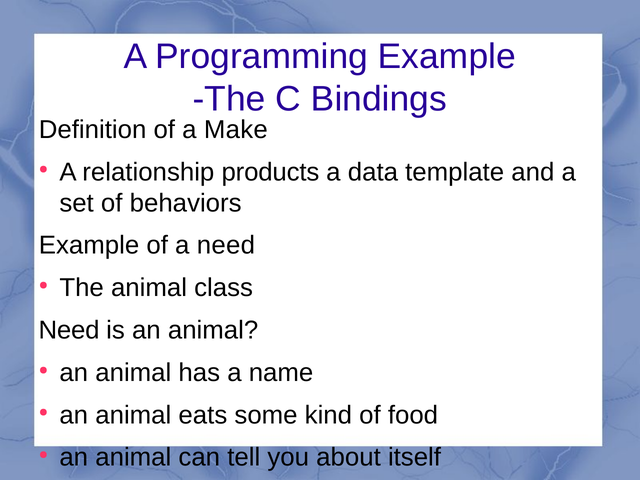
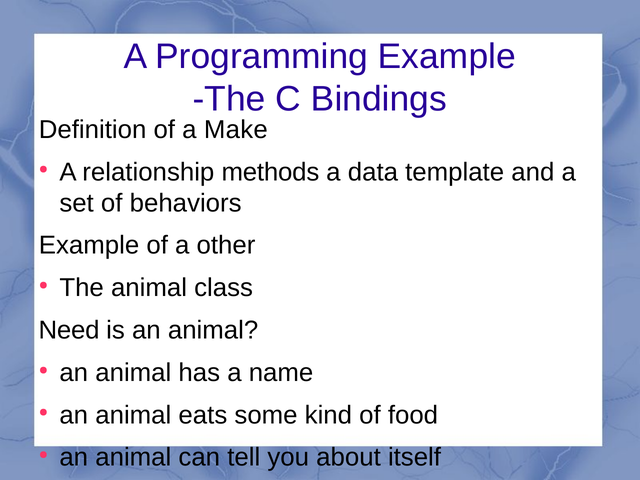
products: products -> methods
a need: need -> other
